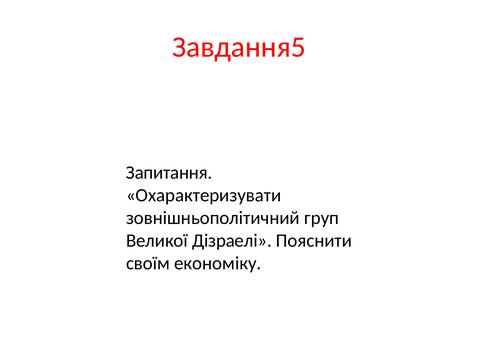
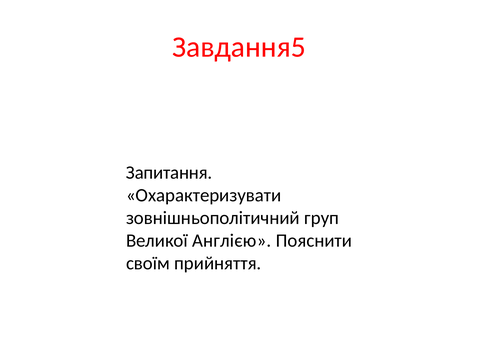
Дізраелі: Дізраелі -> Англією
економіку: економіку -> прийняття
